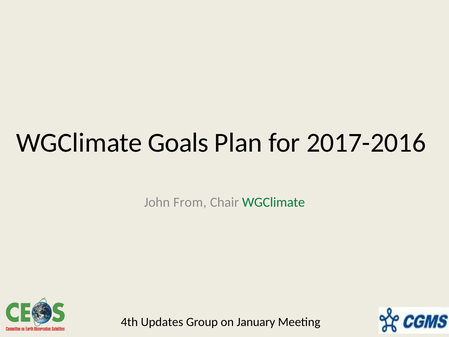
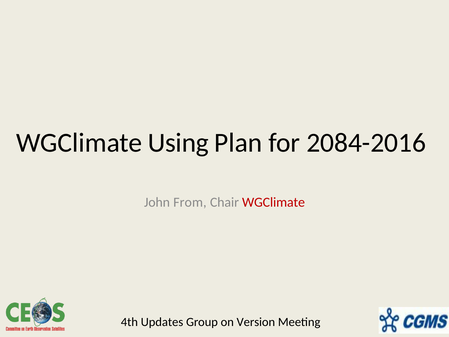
Goals: Goals -> Using
2017-2016: 2017-2016 -> 2084-2016
WGClimate at (273, 202) colour: green -> red
January: January -> Version
